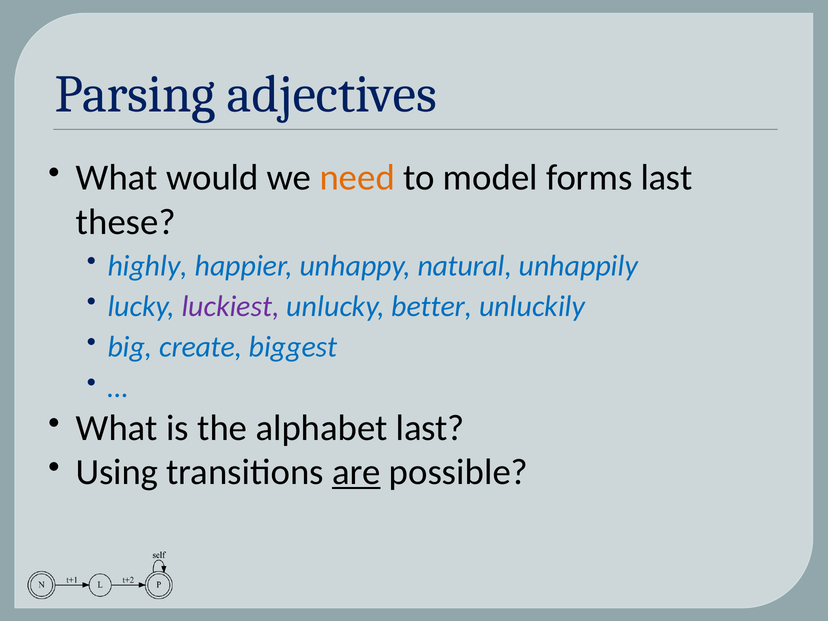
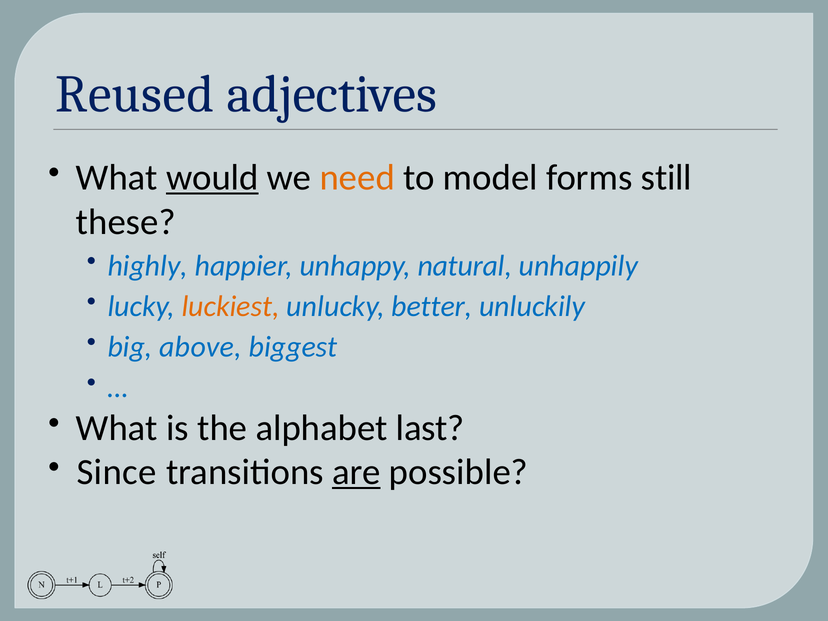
Parsing: Parsing -> Reused
would underline: none -> present
forms last: last -> still
luckiest colour: purple -> orange
create: create -> above
Using: Using -> Since
